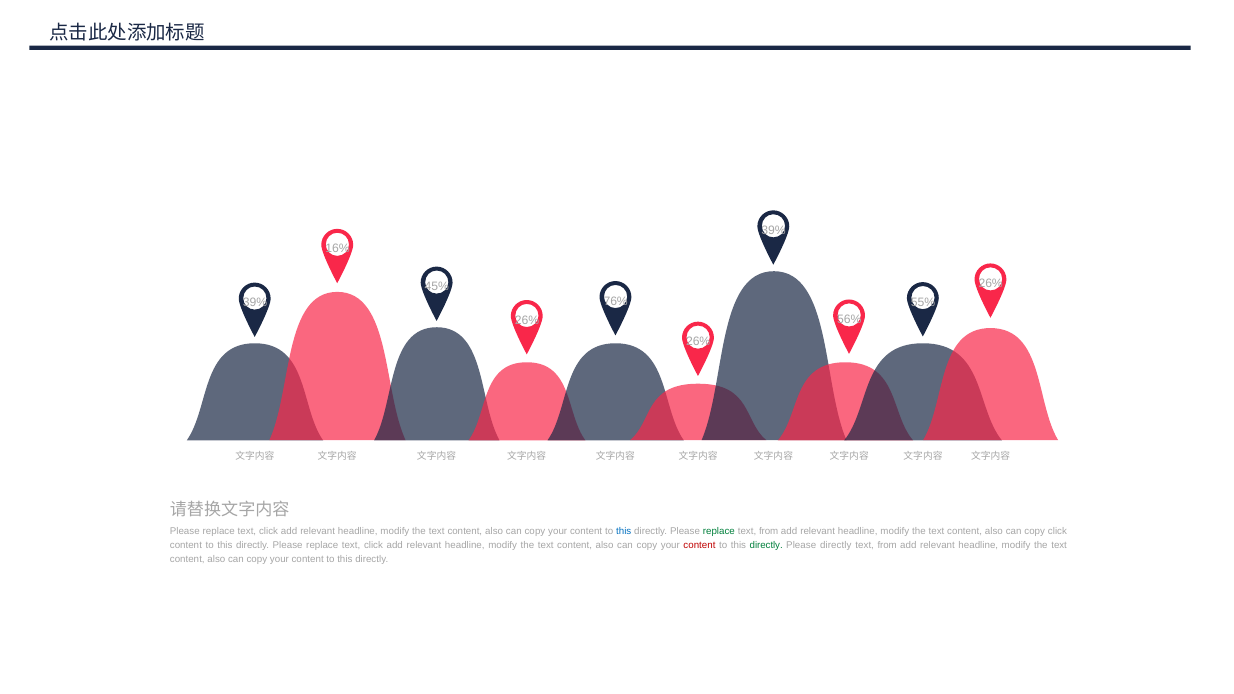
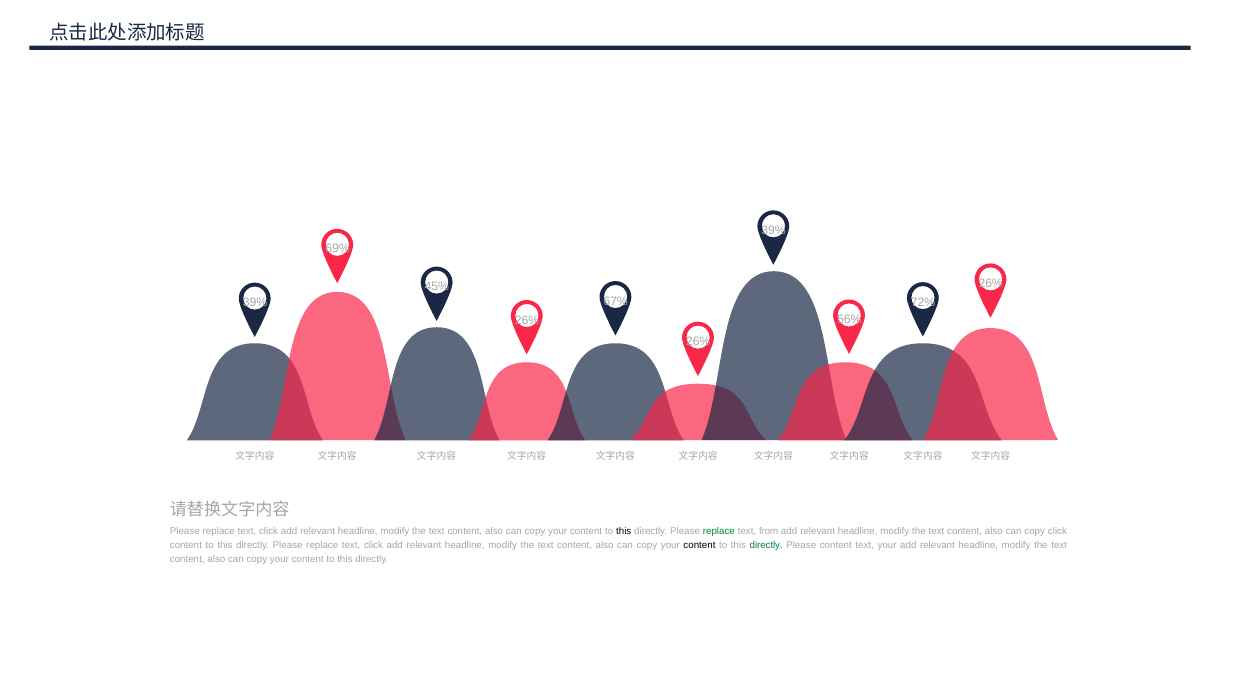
16%: 16% -> 69%
76%: 76% -> 67%
55%: 55% -> 72%
this at (624, 531) colour: blue -> black
content at (699, 545) colour: red -> black
Please directly: directly -> content
from at (887, 545): from -> your
